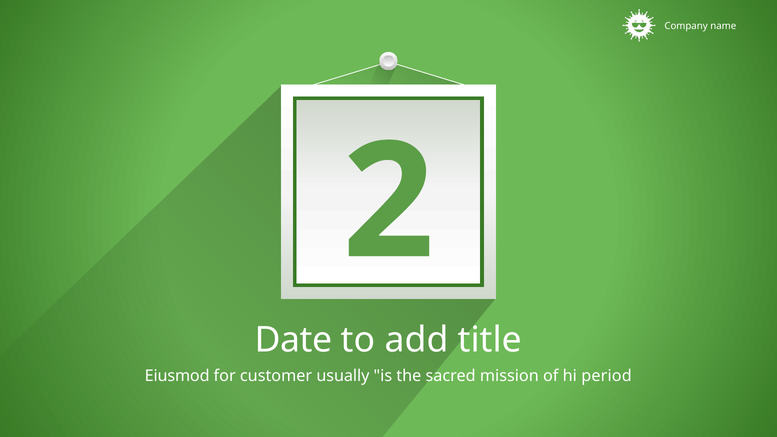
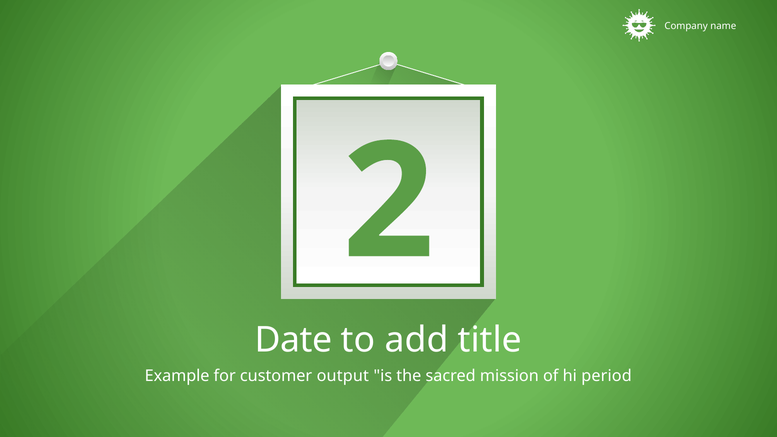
Eiusmod: Eiusmod -> Example
usually: usually -> output
